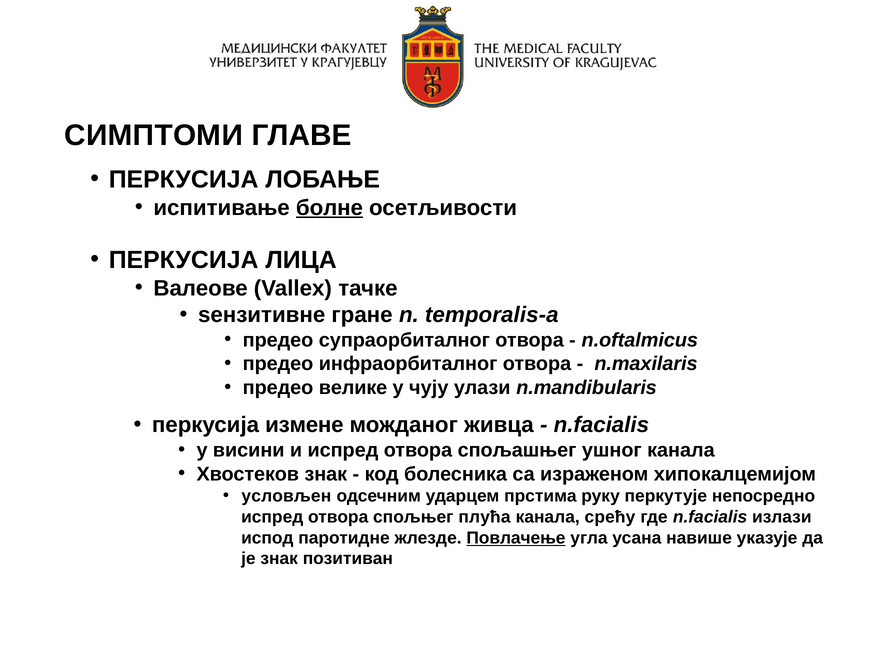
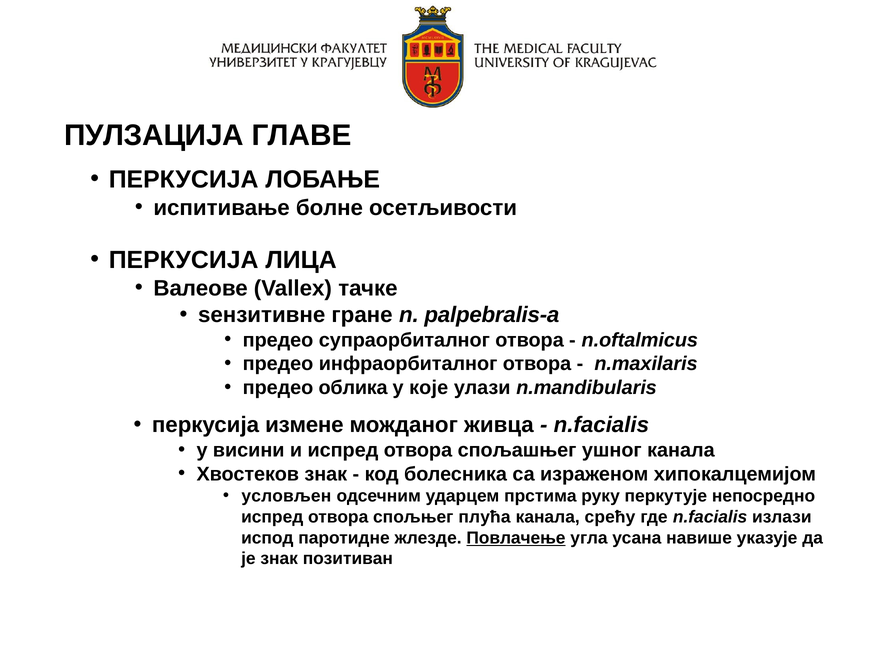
СИМПТОМИ: СИМПТОМИ -> ПУЛЗАЦИЈА
болне underline: present -> none
temporalis-a: temporalis-a -> palpebralis-a
велике: велике -> облика
чују: чују -> које
